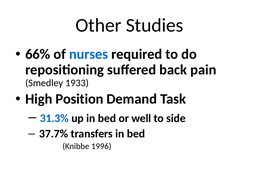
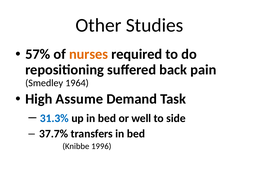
66%: 66% -> 57%
nurses colour: blue -> orange
1933: 1933 -> 1964
Position: Position -> Assume
